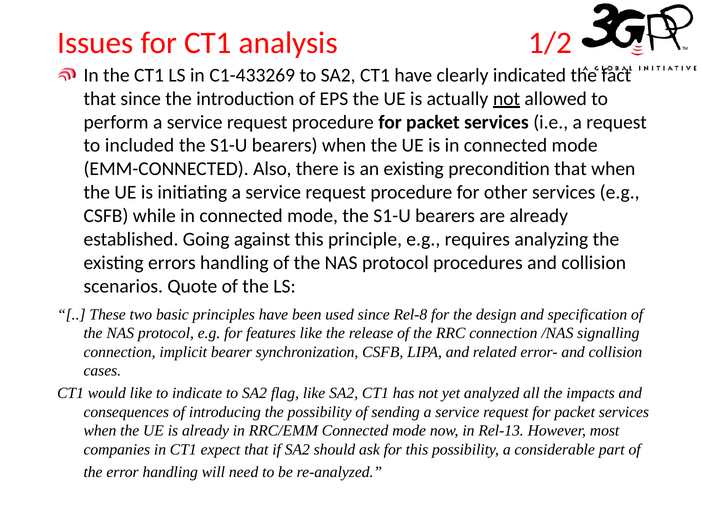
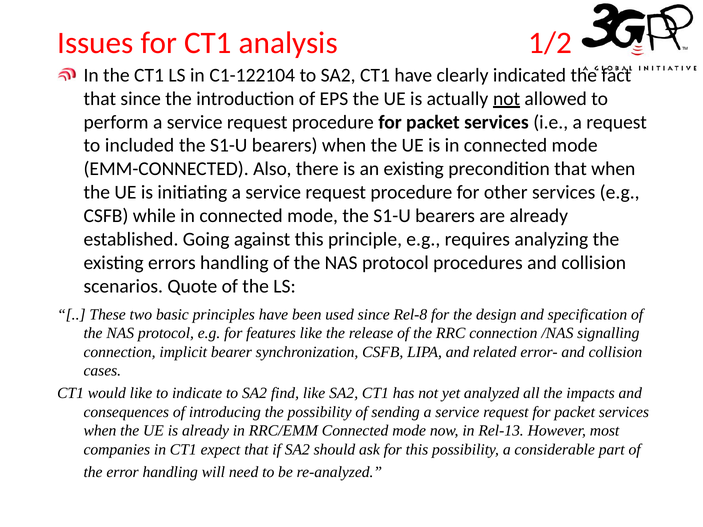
C1-433269: C1-433269 -> C1-122104
flag: flag -> find
